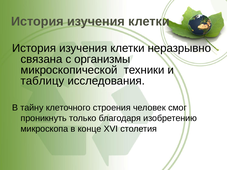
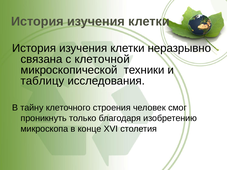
организмы: организмы -> клеточной
